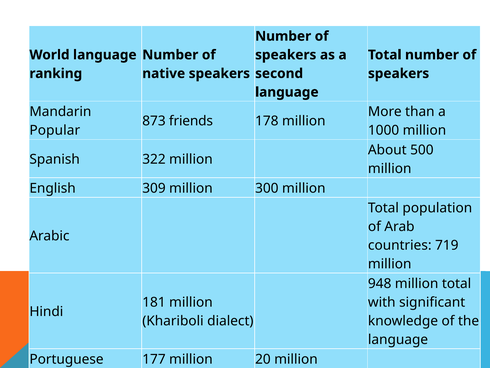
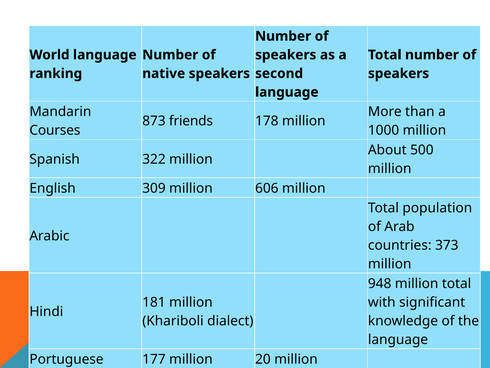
Popular: Popular -> Courses
300: 300 -> 606
719: 719 -> 373
